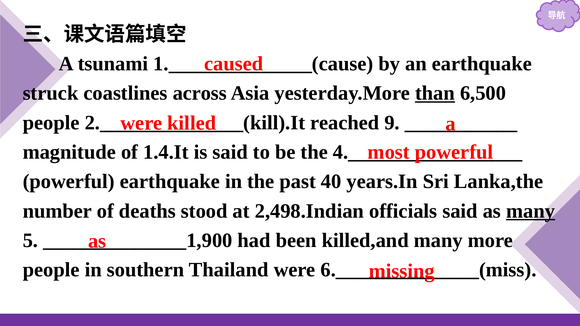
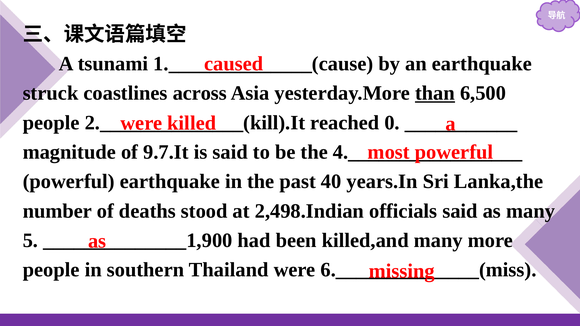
9: 9 -> 0
1.4.It: 1.4.It -> 9.7.It
many at (531, 211) underline: present -> none
